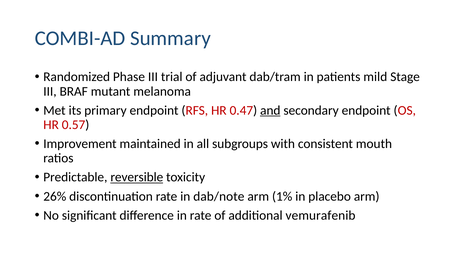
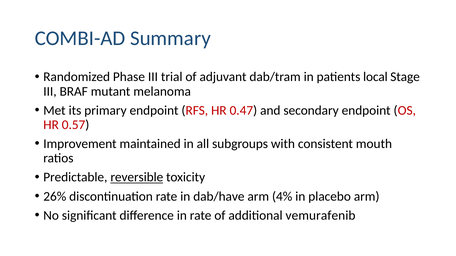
mild: mild -> local
and underline: present -> none
dab/note: dab/note -> dab/have
1%: 1% -> 4%
